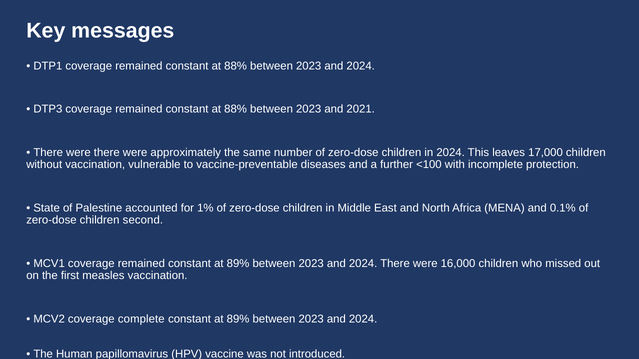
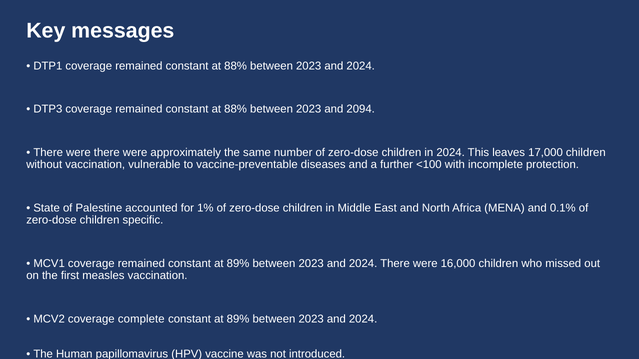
2021: 2021 -> 2094
second: second -> specific
